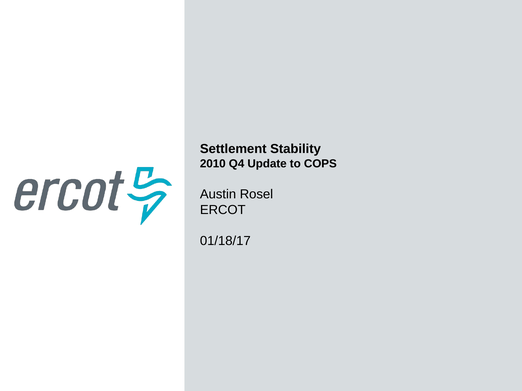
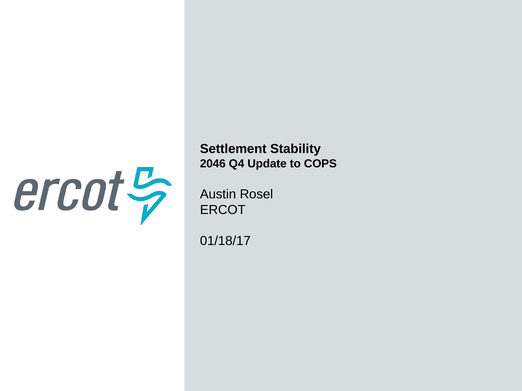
2010: 2010 -> 2046
